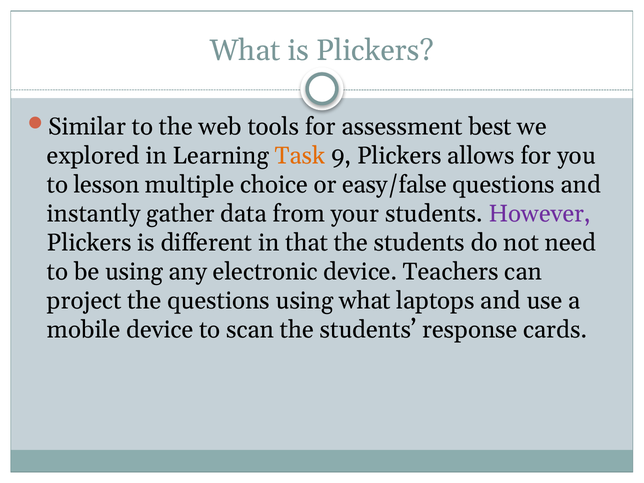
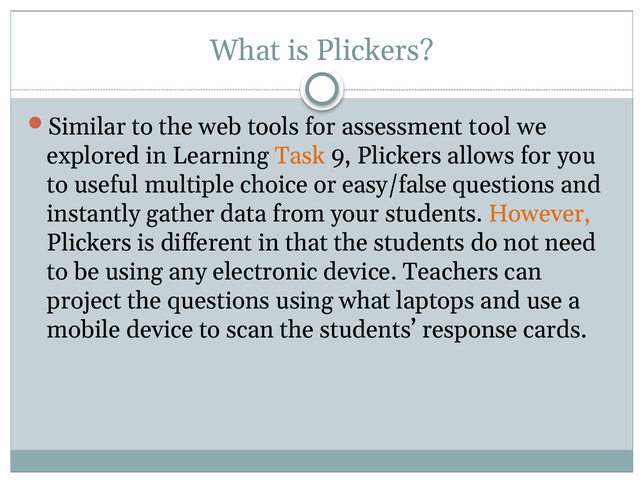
best: best -> tool
lesson: lesson -> useful
However colour: purple -> orange
